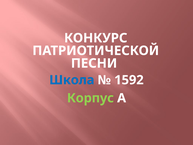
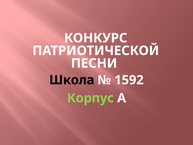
Школа colour: blue -> black
